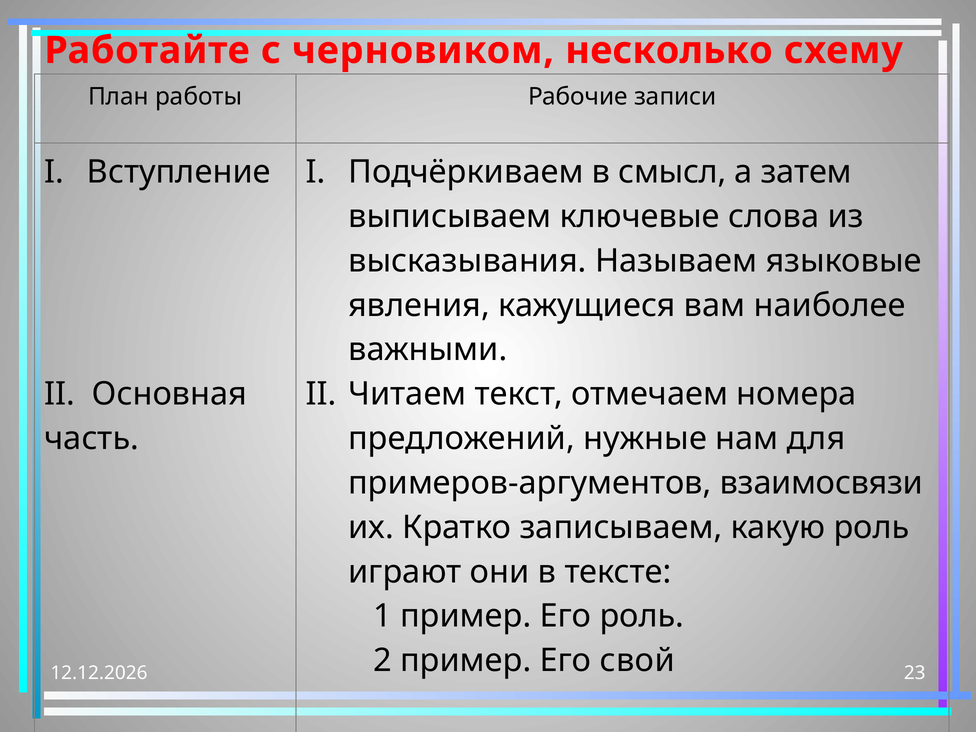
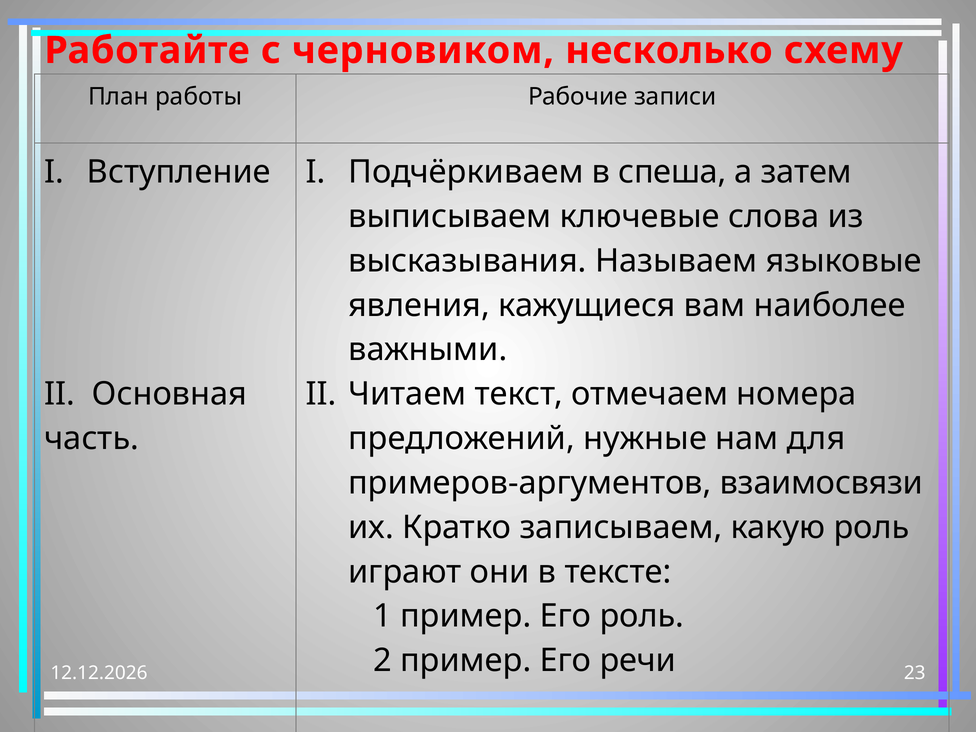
смысл: смысл -> спеша
свой: свой -> речи
